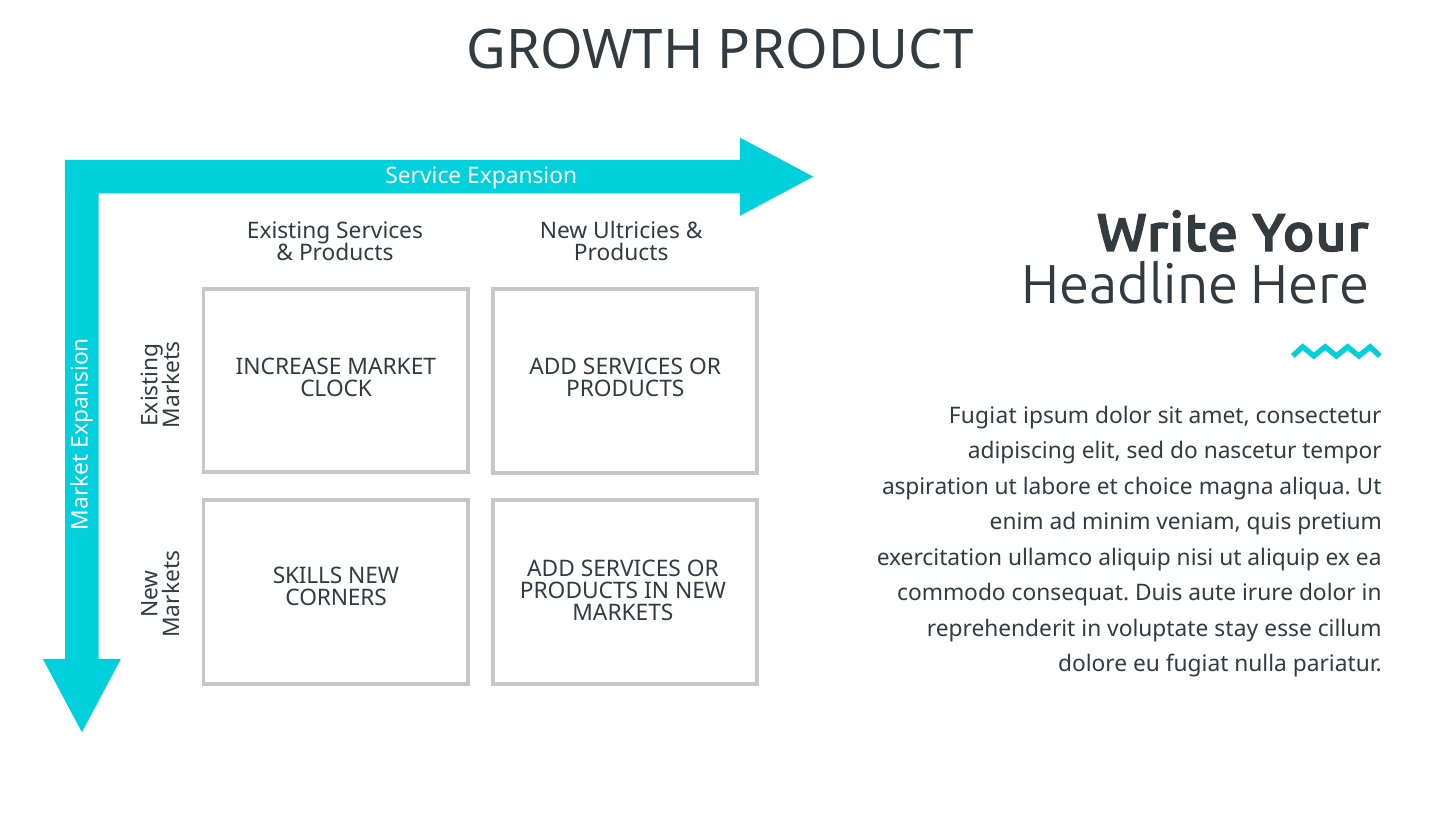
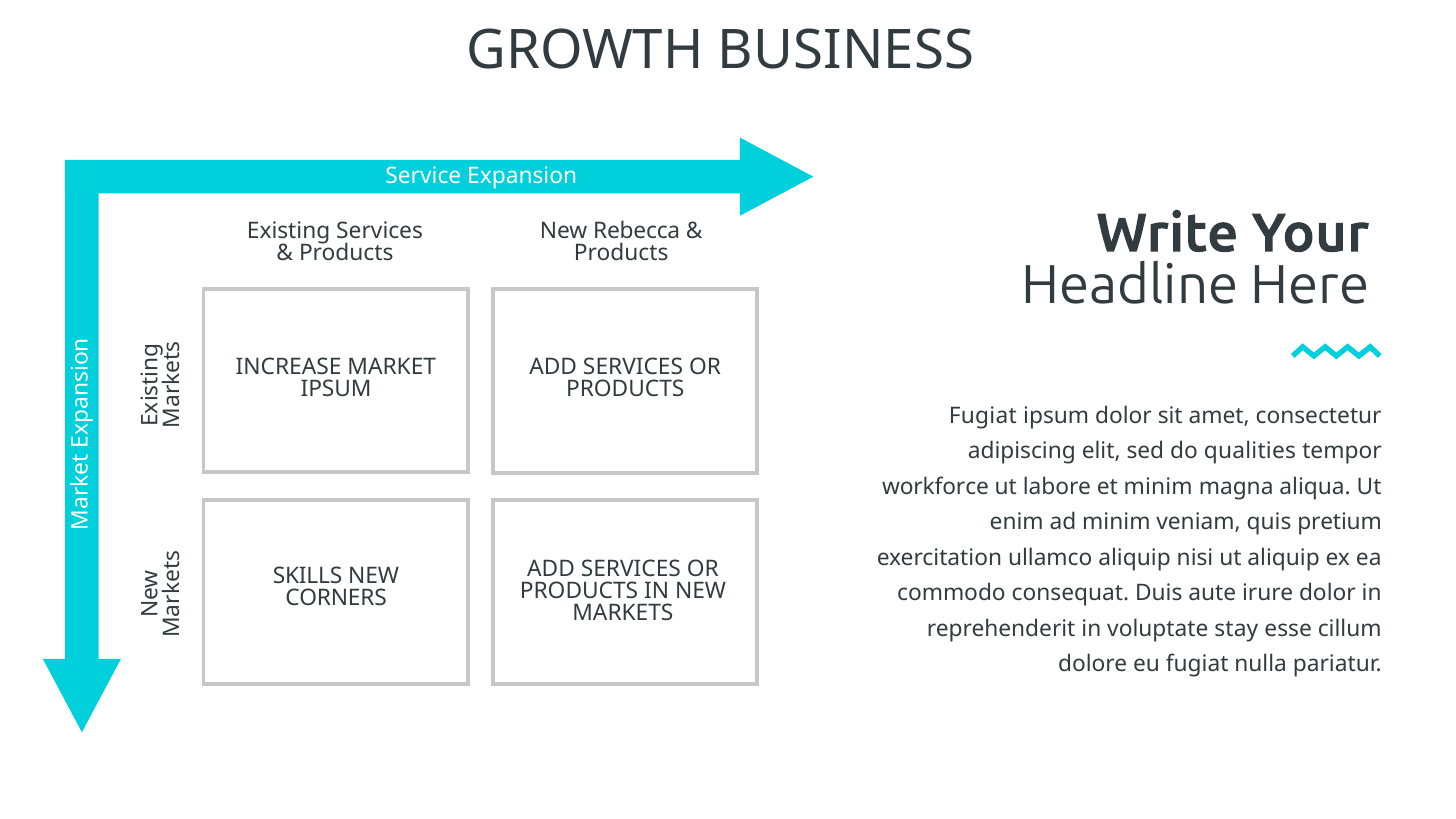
PRODUCT: PRODUCT -> BUSINESS
Ultricies: Ultricies -> Rebecca
CLOCK at (336, 389): CLOCK -> IPSUM
nascetur: nascetur -> qualities
aspiration: aspiration -> workforce
et choice: choice -> minim
